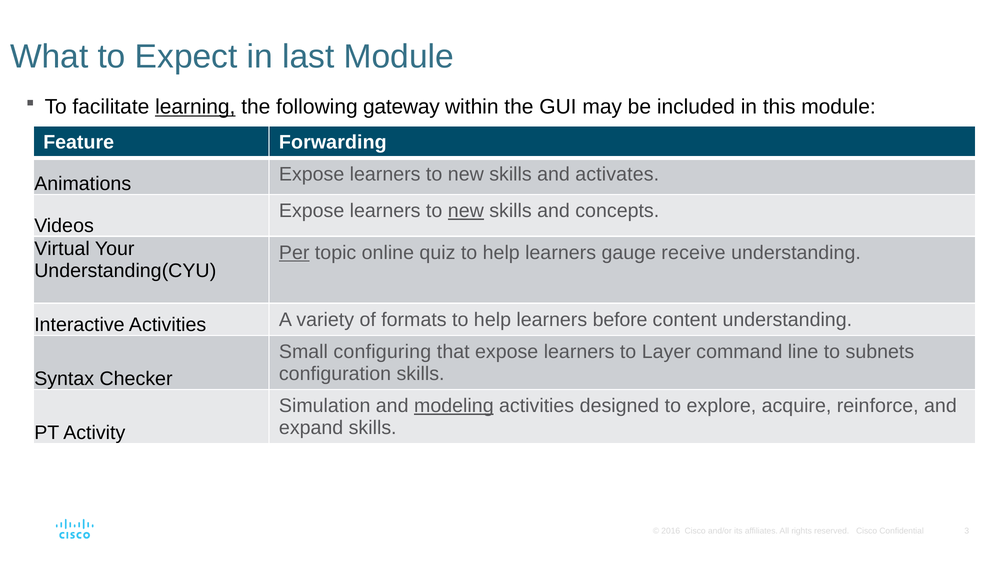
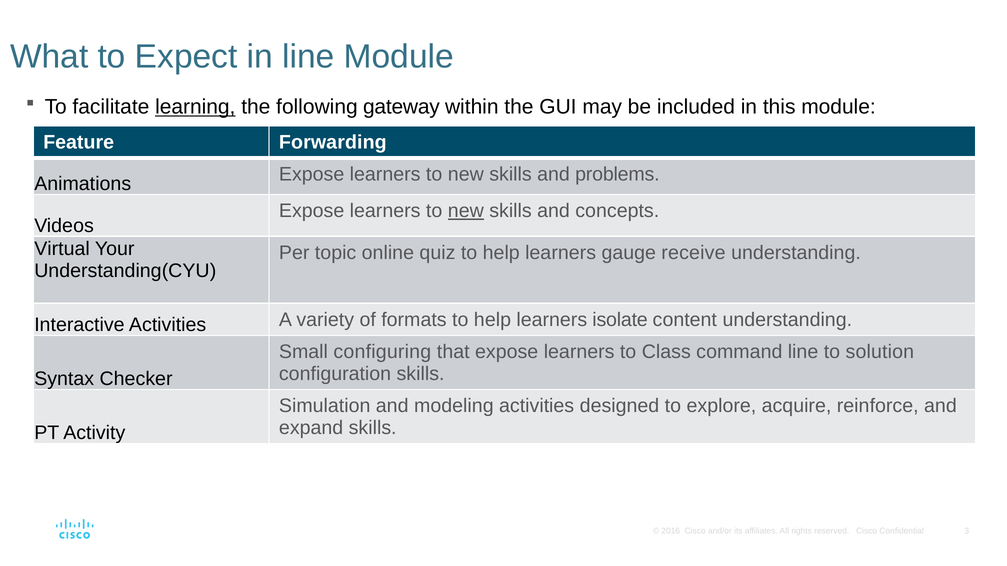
in last: last -> line
activates: activates -> problems
Per underline: present -> none
before: before -> isolate
Layer: Layer -> Class
subnets: subnets -> solution
modeling underline: present -> none
